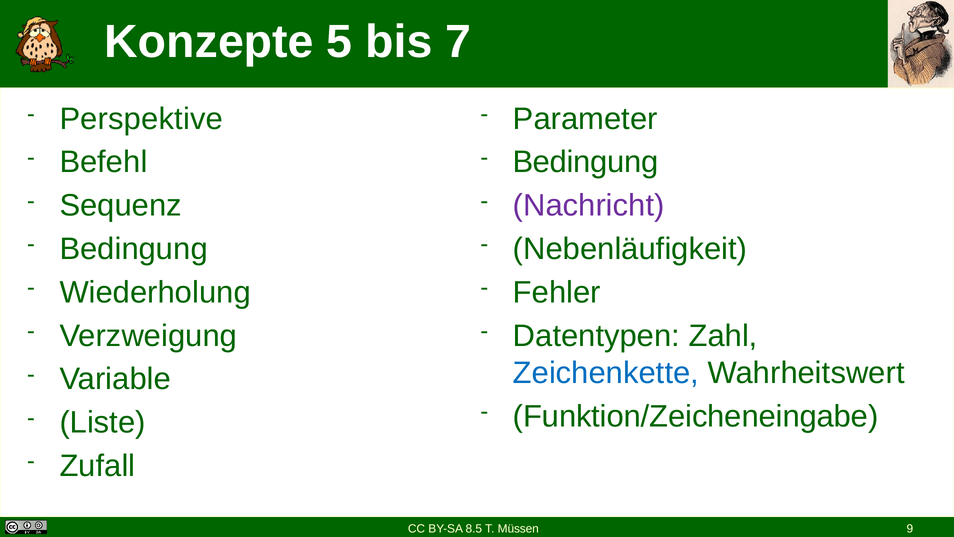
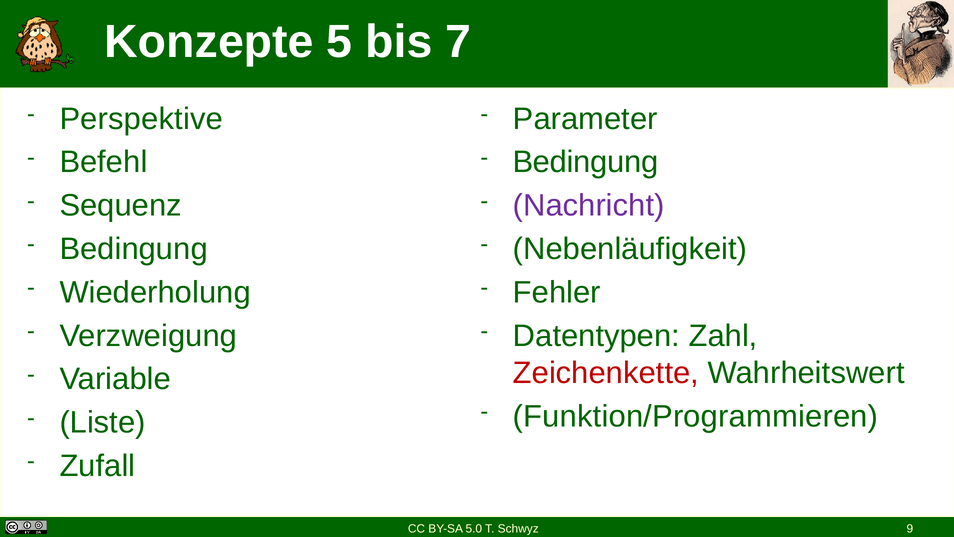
Zeichenkette colour: blue -> red
Funktion/Zeicheneingabe: Funktion/Zeicheneingabe -> Funktion/Programmieren
8.5: 8.5 -> 5.0
Müssen: Müssen -> Schwyz
